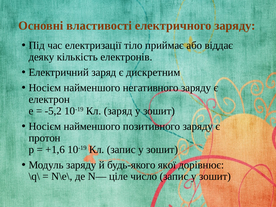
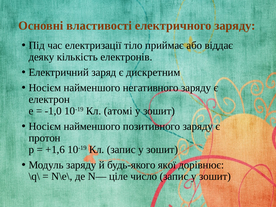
-5,2: -5,2 -> -1,0
Кл заряд: заряд -> атомі
